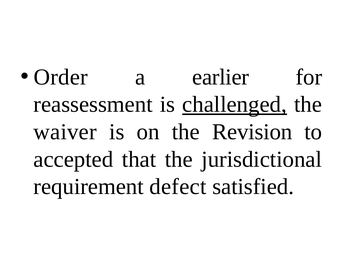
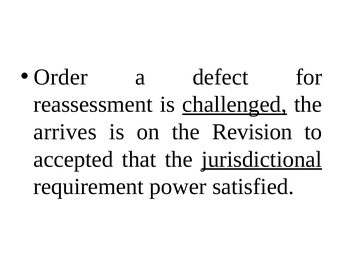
earlier: earlier -> defect
waiver: waiver -> arrives
jurisdictional underline: none -> present
defect: defect -> power
